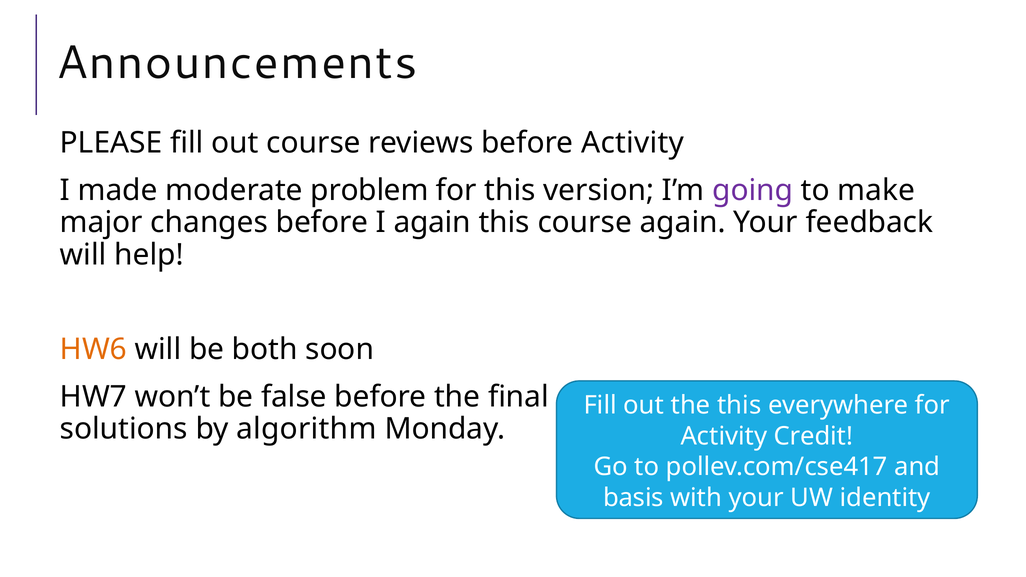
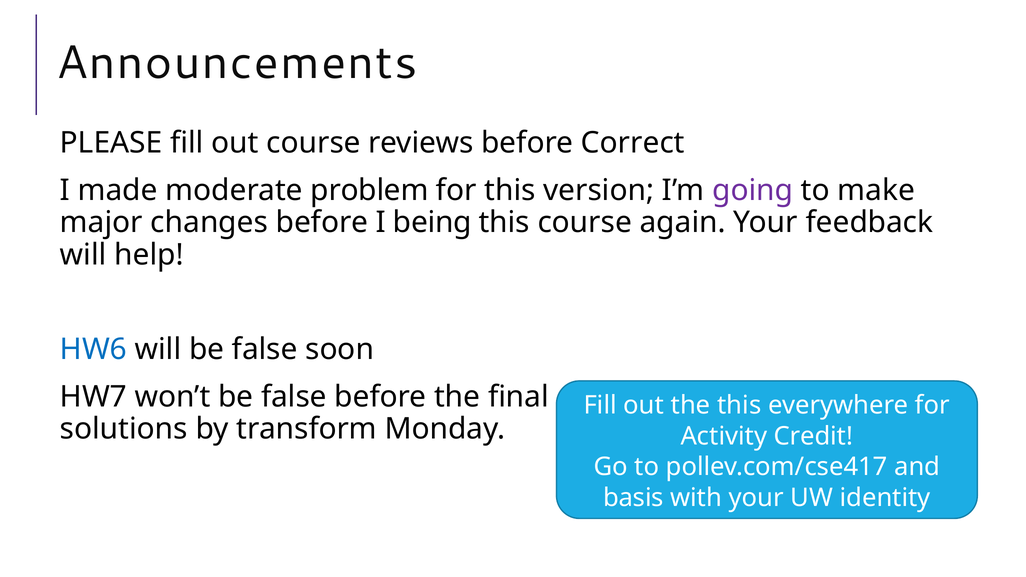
before Activity: Activity -> Correct
I again: again -> being
HW6 colour: orange -> blue
will be both: both -> false
algorithm: algorithm -> transform
